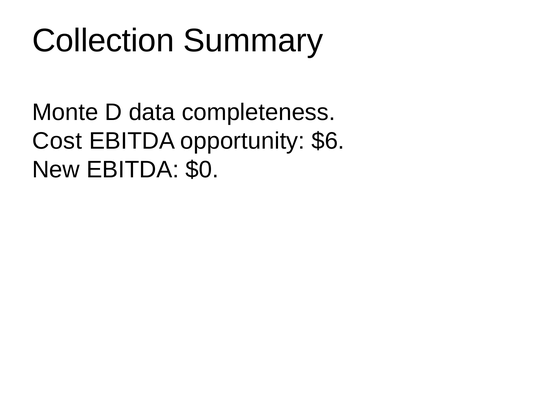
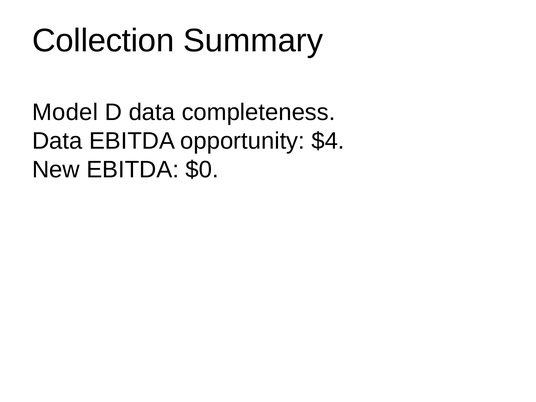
Monte: Monte -> Model
Cost at (57, 141): Cost -> Data
$6: $6 -> $4
